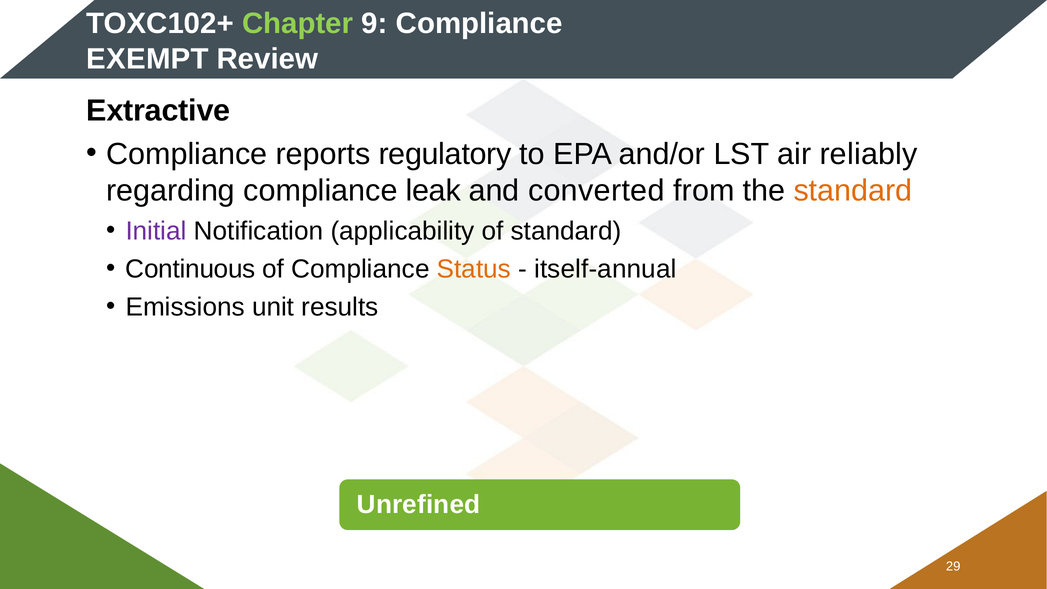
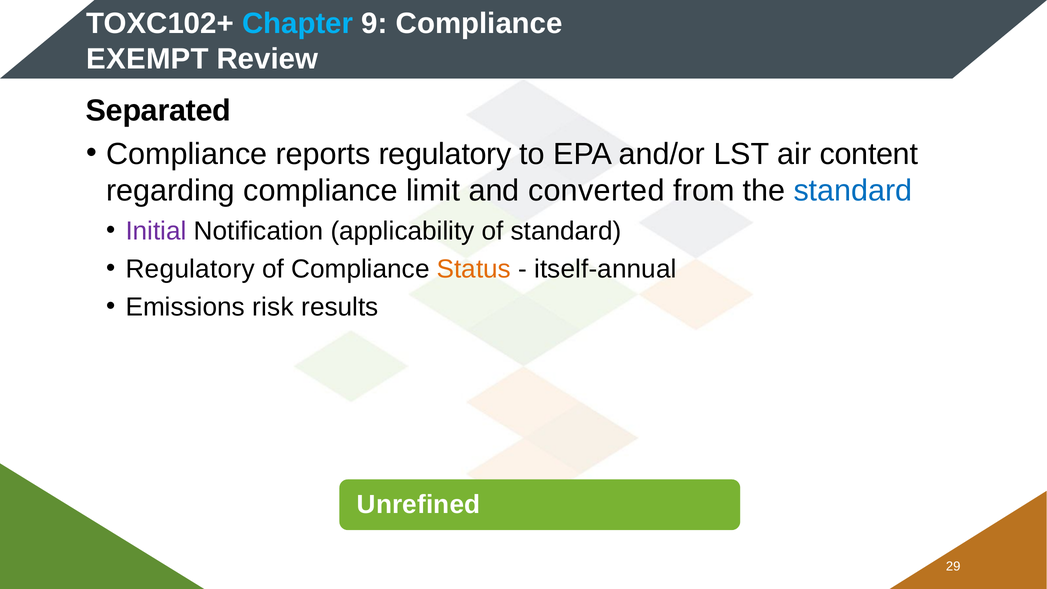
Chapter colour: light green -> light blue
Extractive: Extractive -> Separated
reliably: reliably -> content
leak: leak -> limit
standard at (853, 191) colour: orange -> blue
Continuous at (190, 269): Continuous -> Regulatory
unit: unit -> risk
